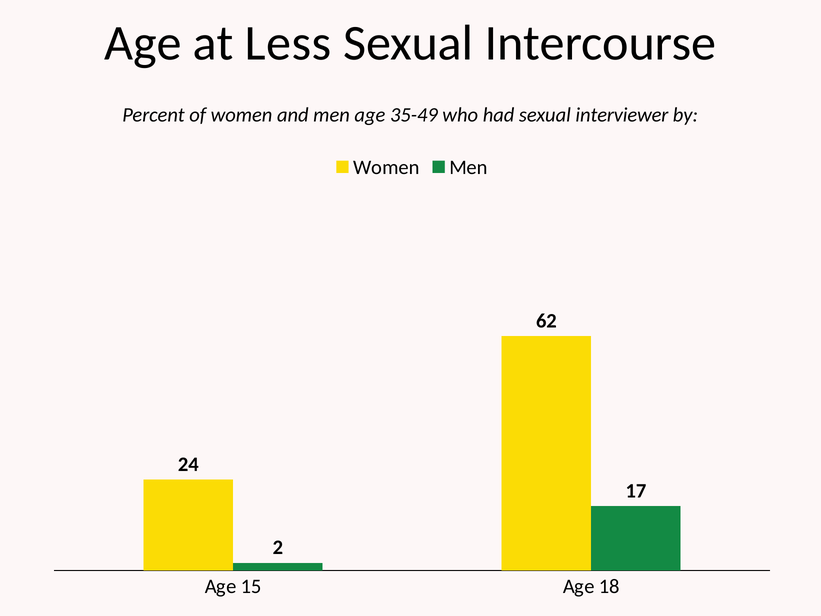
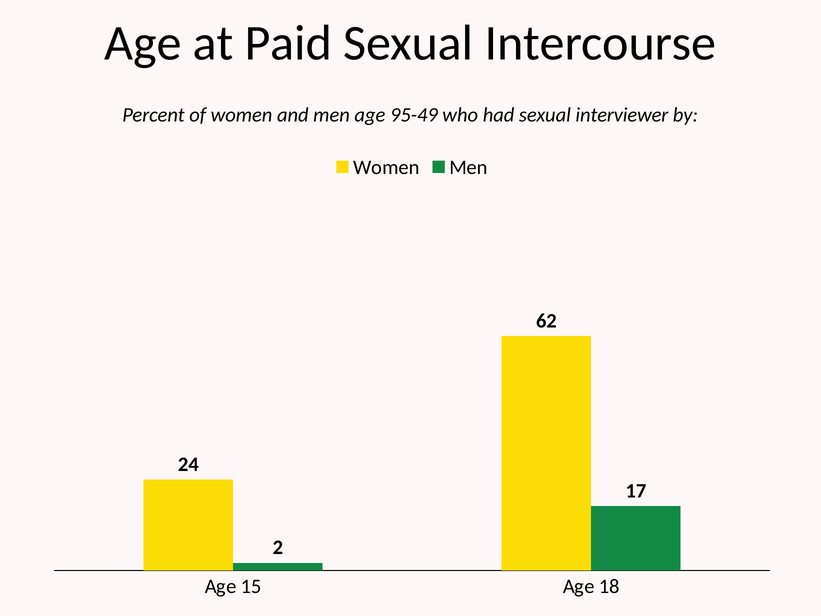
Less: Less -> Paid
35-49: 35-49 -> 95-49
